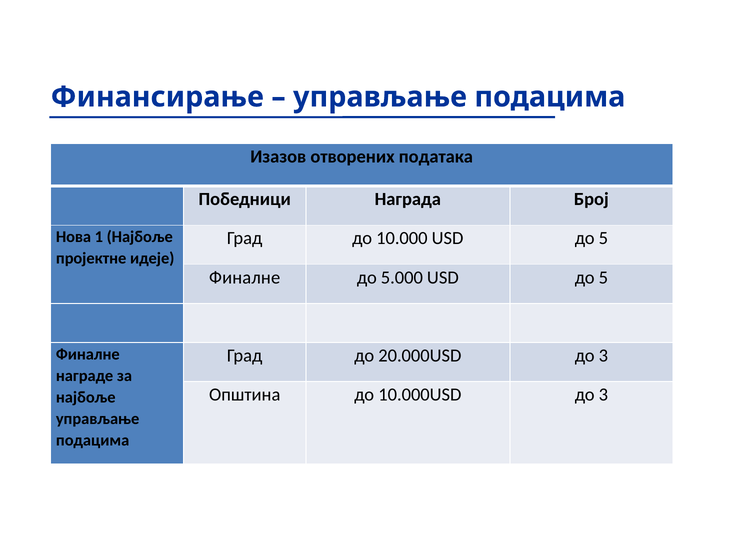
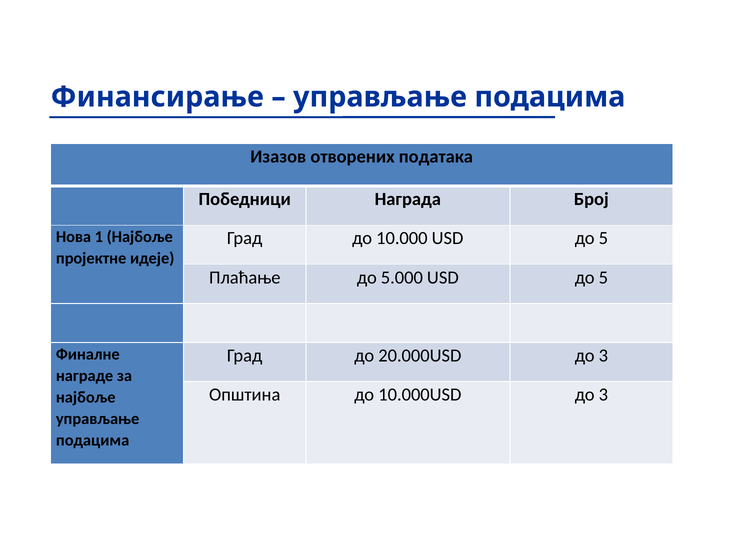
Финалне at (245, 277): Финалне -> Плаћање
